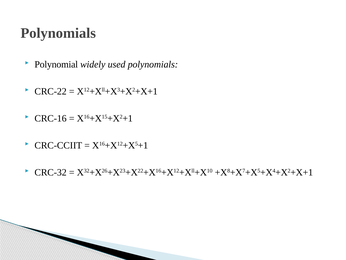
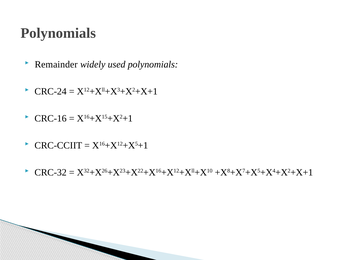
Polynomial: Polynomial -> Remainder
CRC-22: CRC-22 -> CRC-24
